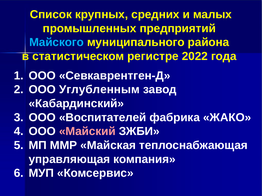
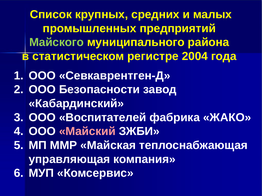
Майского colour: light blue -> light green
2022: 2022 -> 2004
Углубленным: Углубленным -> Безопасности
